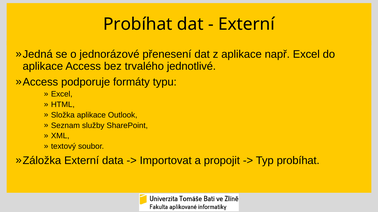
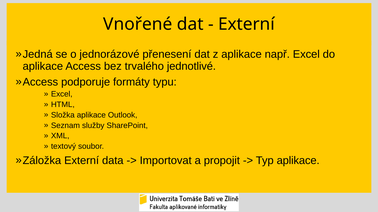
Probíhat at (138, 24): Probíhat -> Vnořené
Typ probíhat: probíhat -> aplikace
